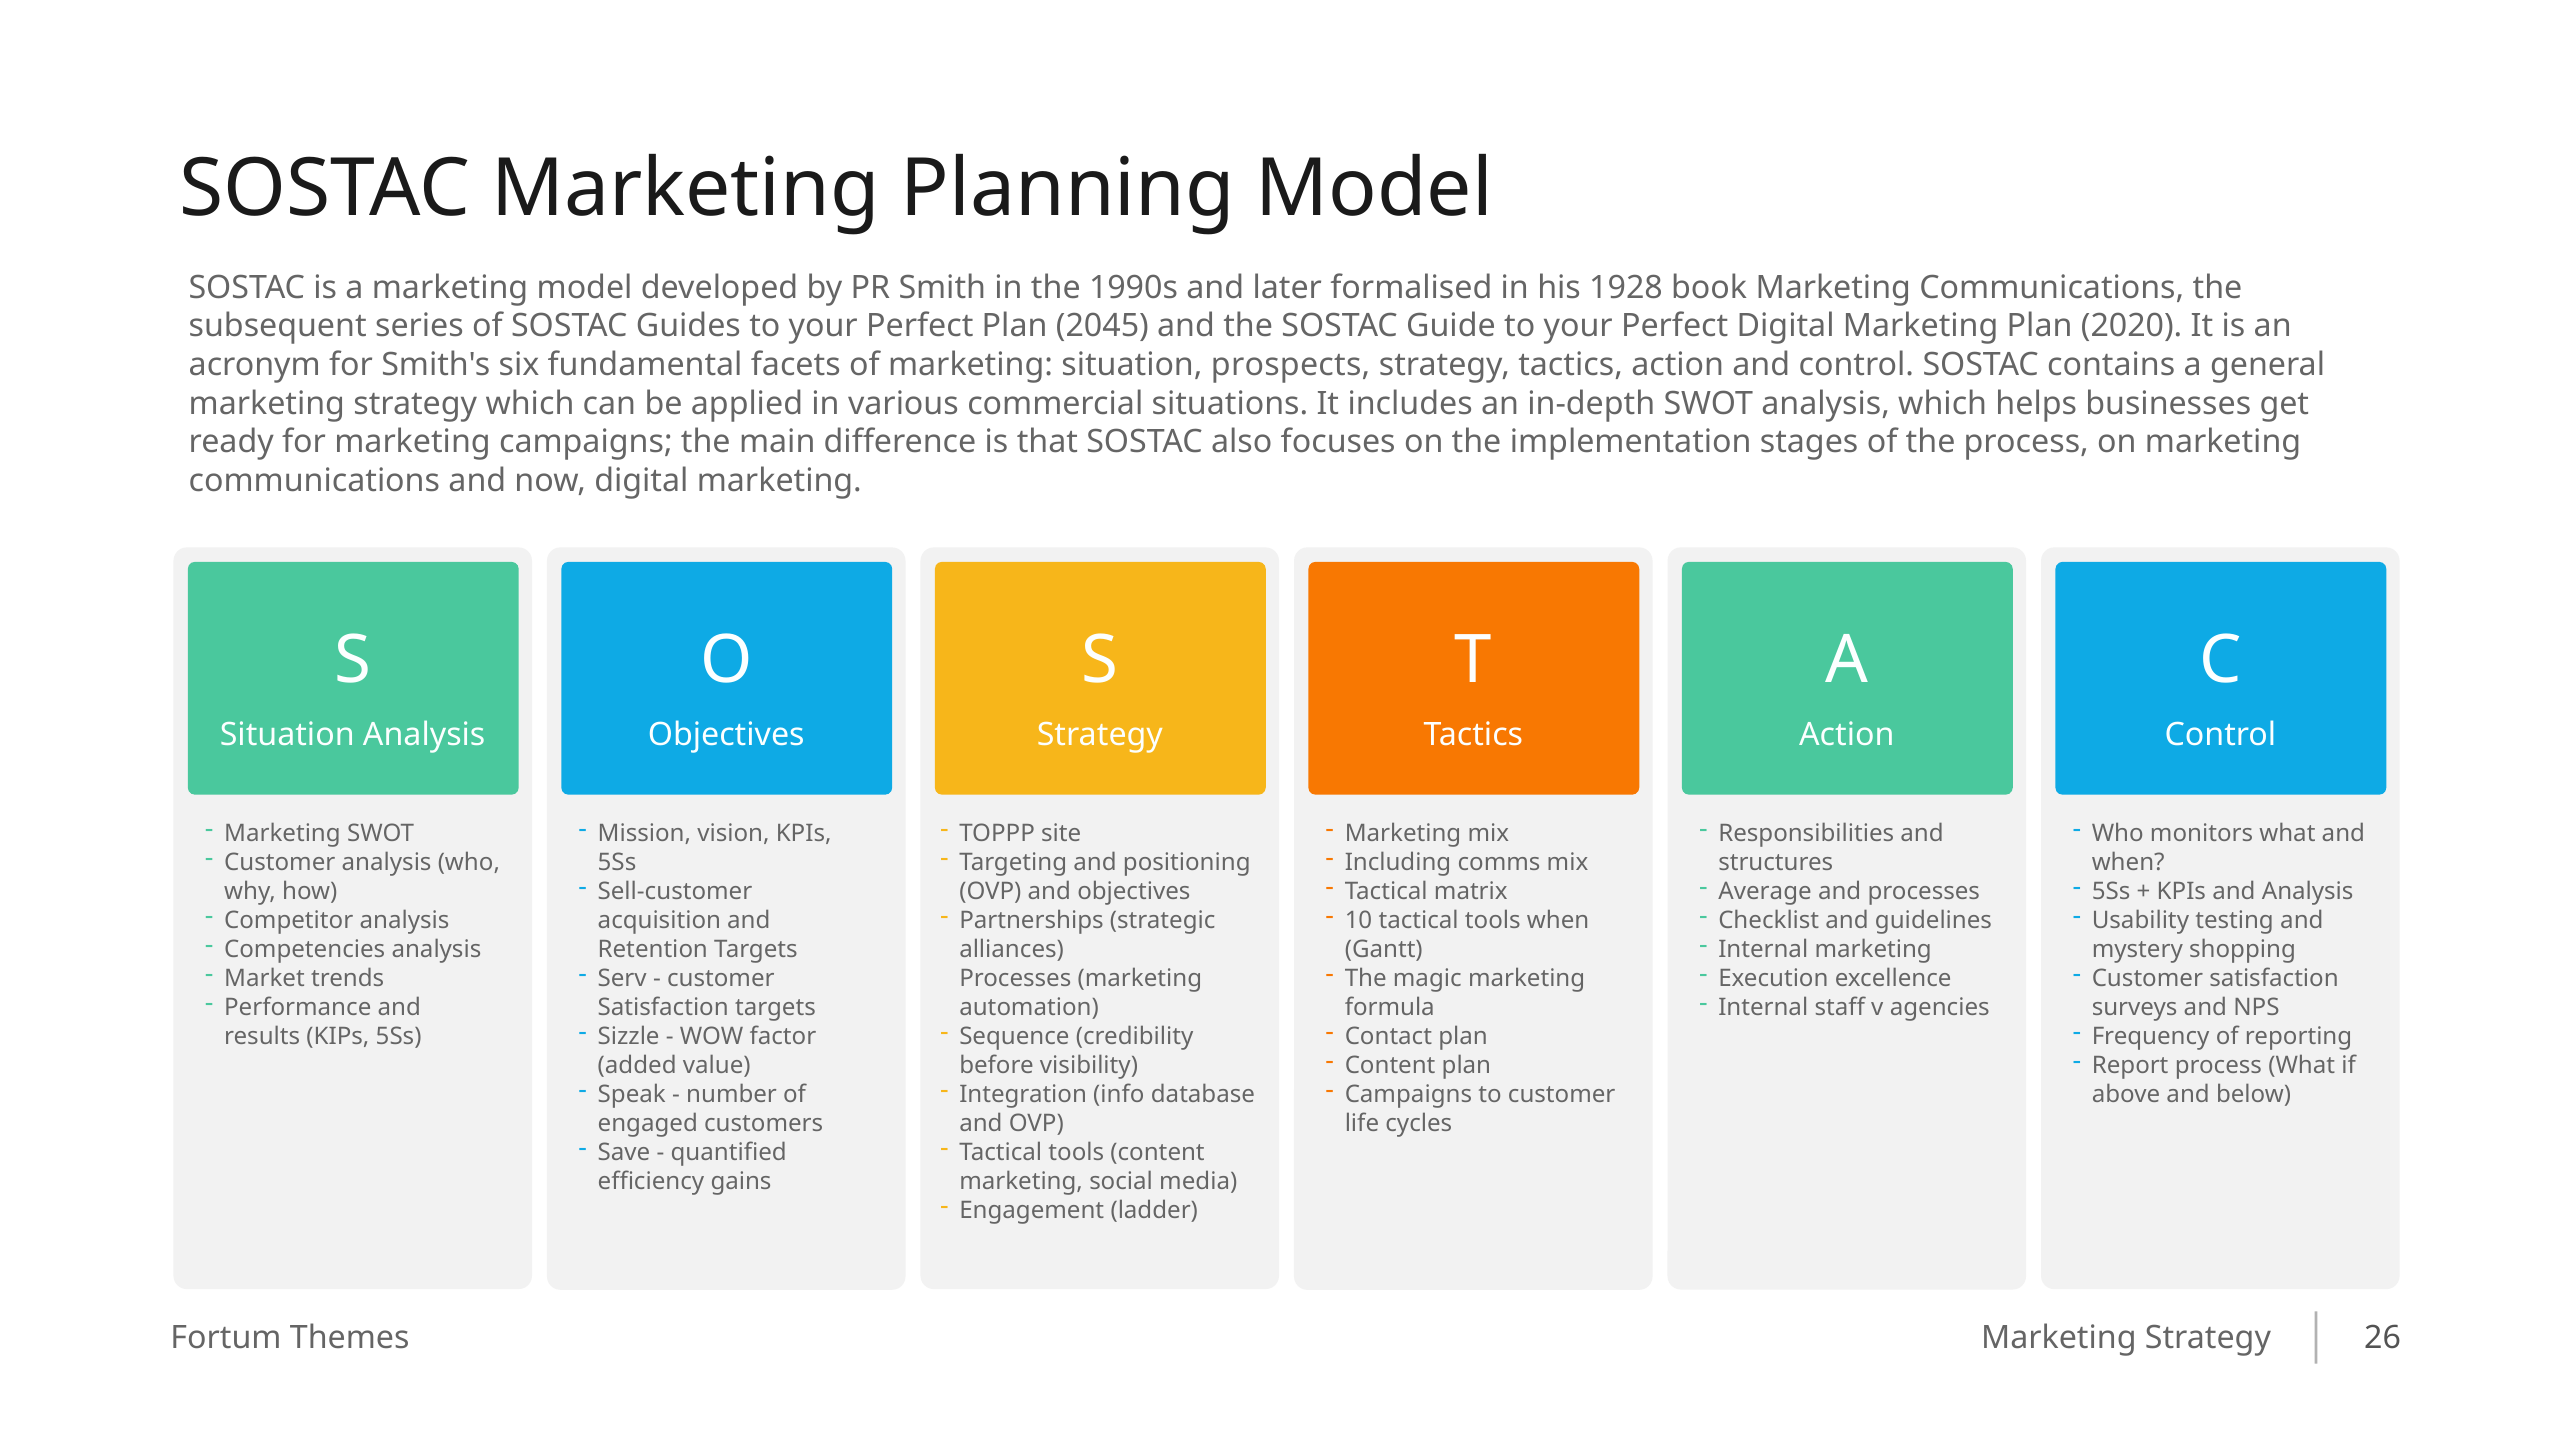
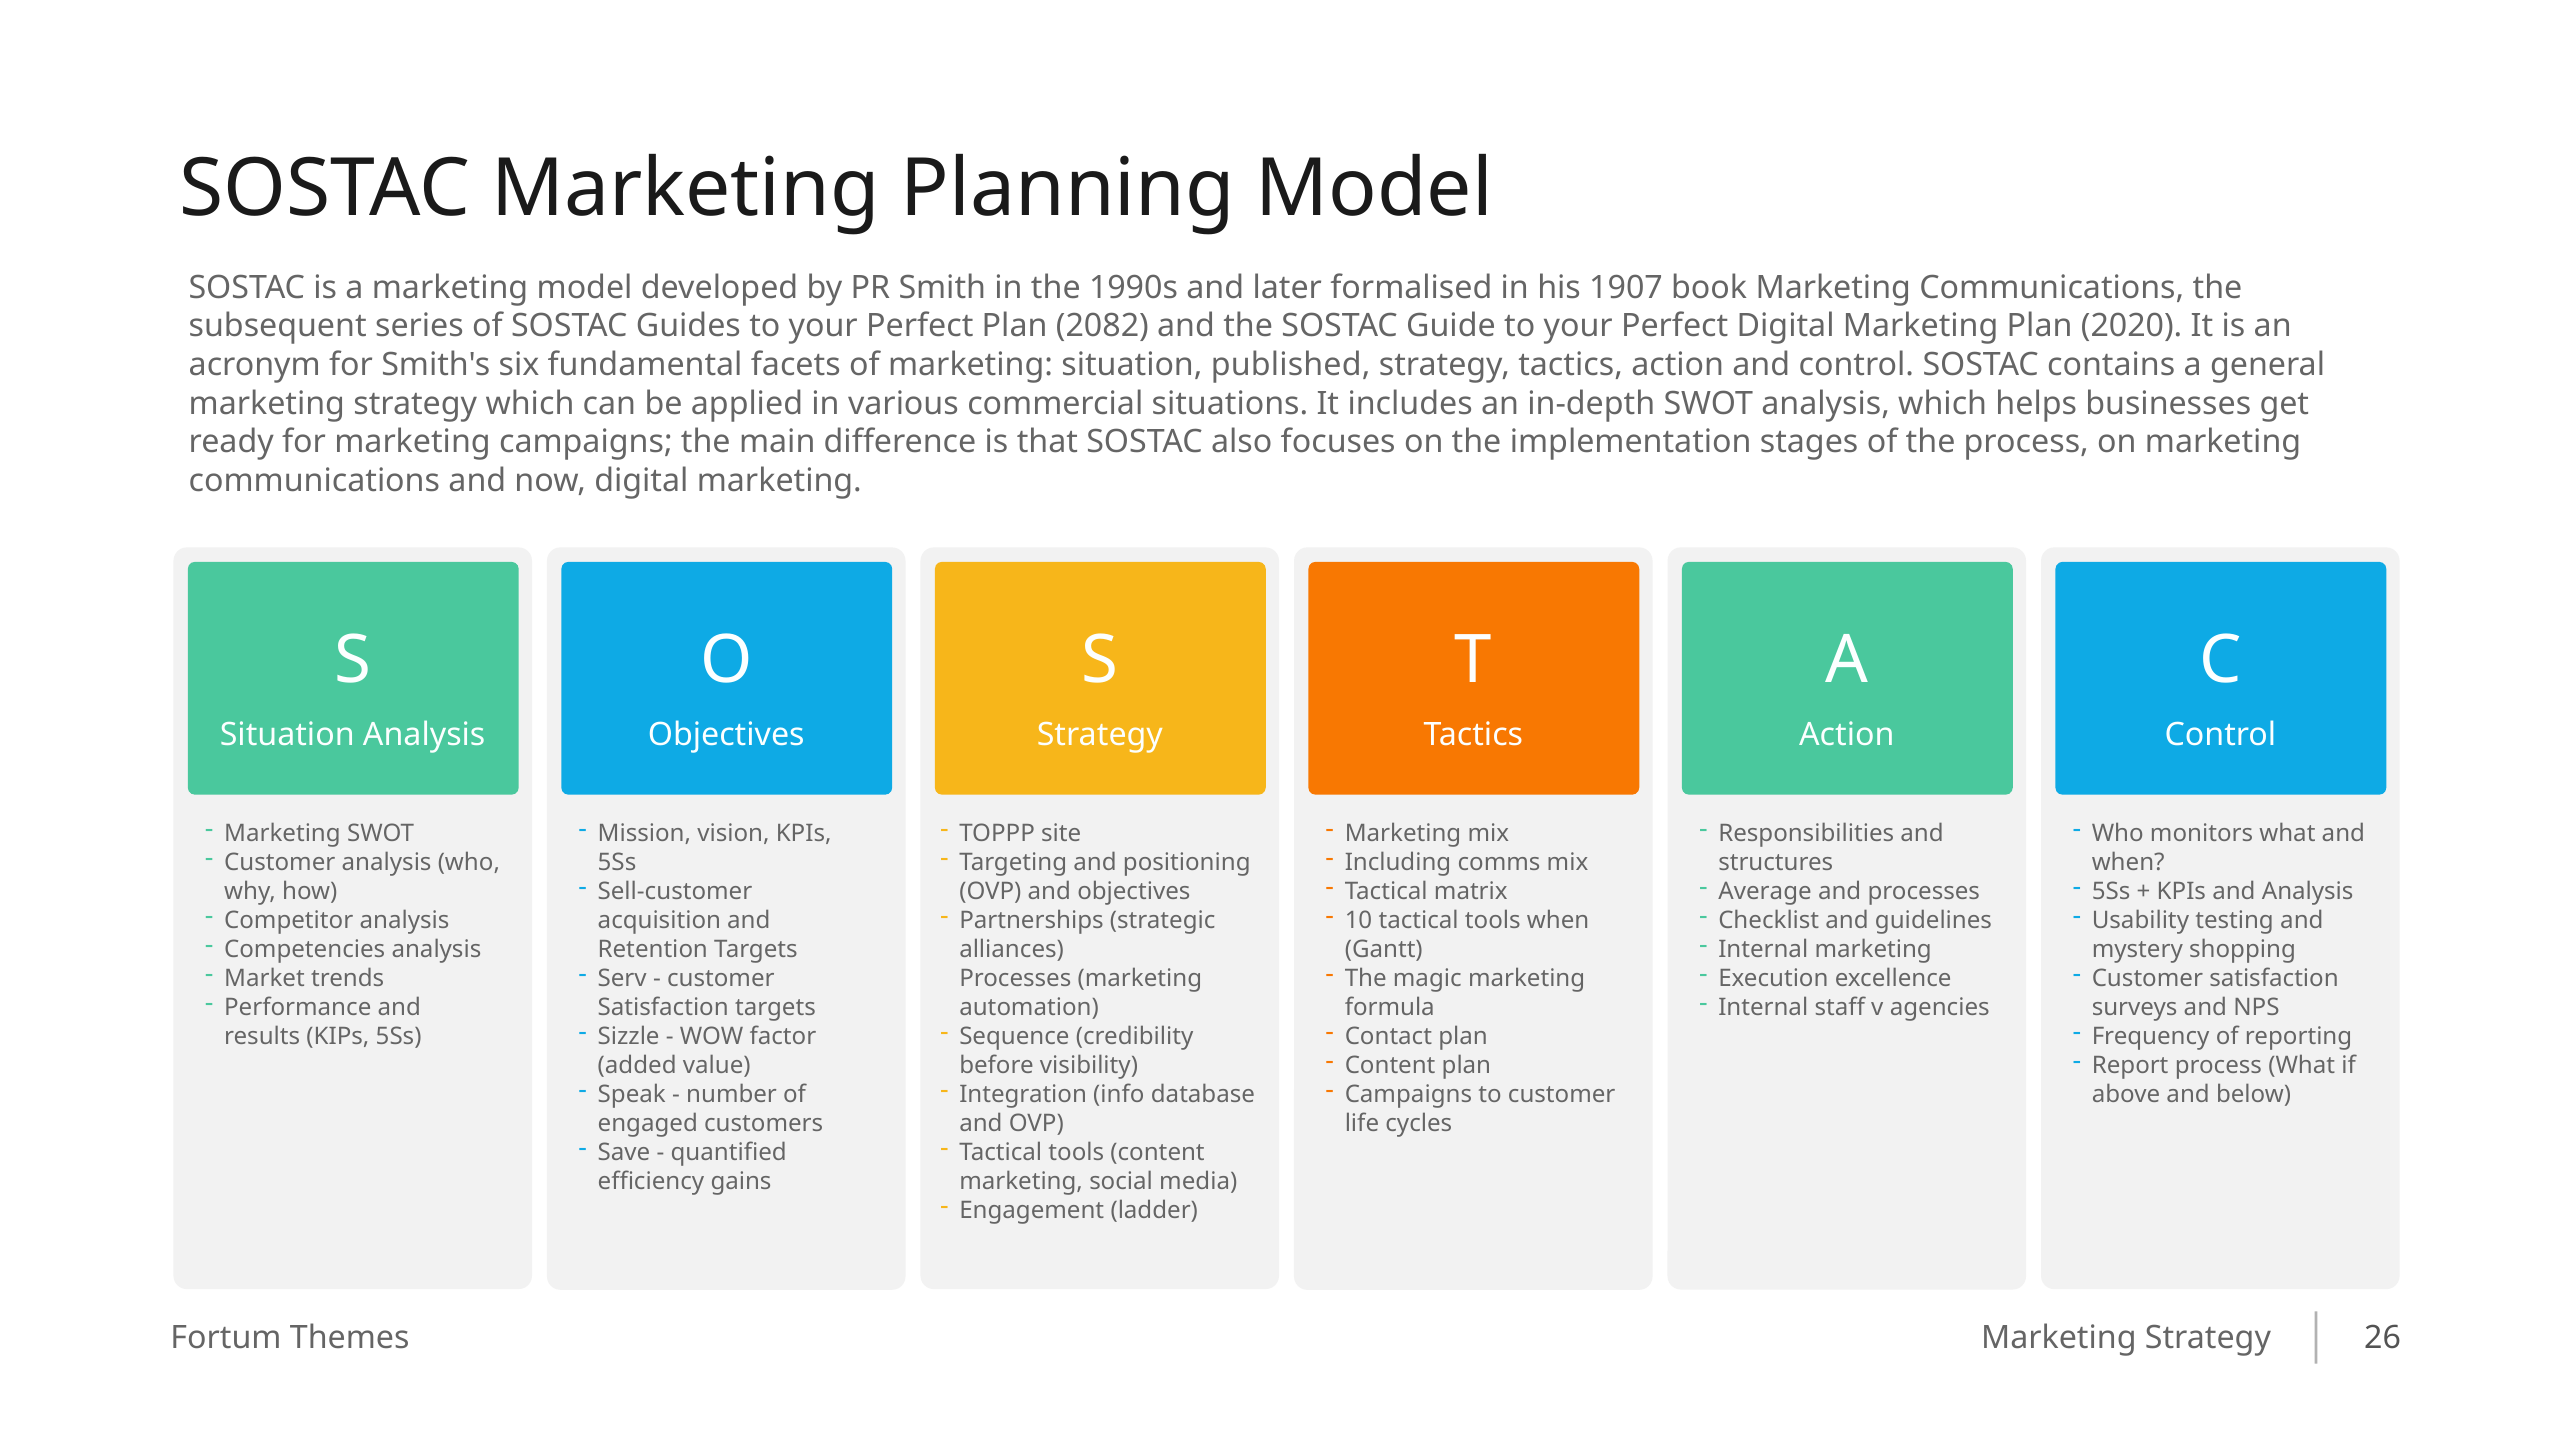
1928: 1928 -> 1907
2045: 2045 -> 2082
prospects: prospects -> published
